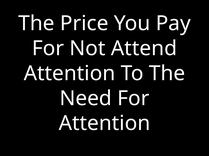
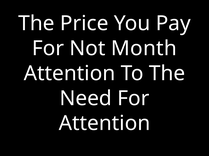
Attend: Attend -> Month
